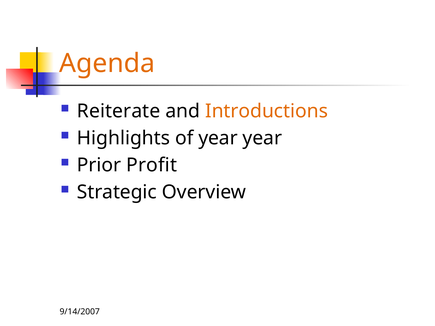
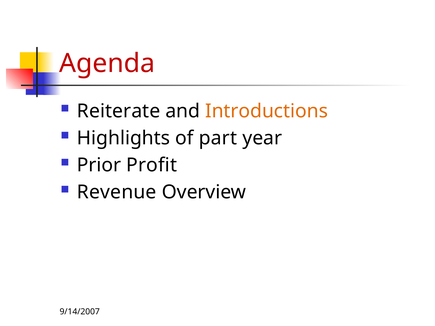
Agenda colour: orange -> red
of year: year -> part
Strategic: Strategic -> Revenue
